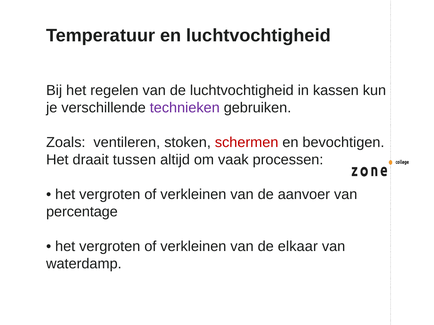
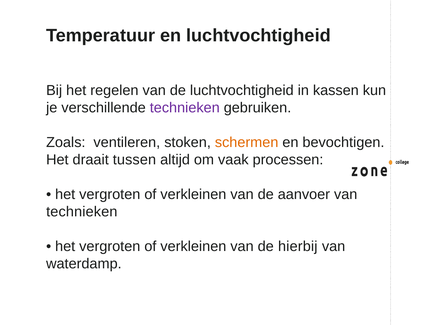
schermen colour: red -> orange
percentage at (82, 212): percentage -> technieken
elkaar: elkaar -> hierbij
